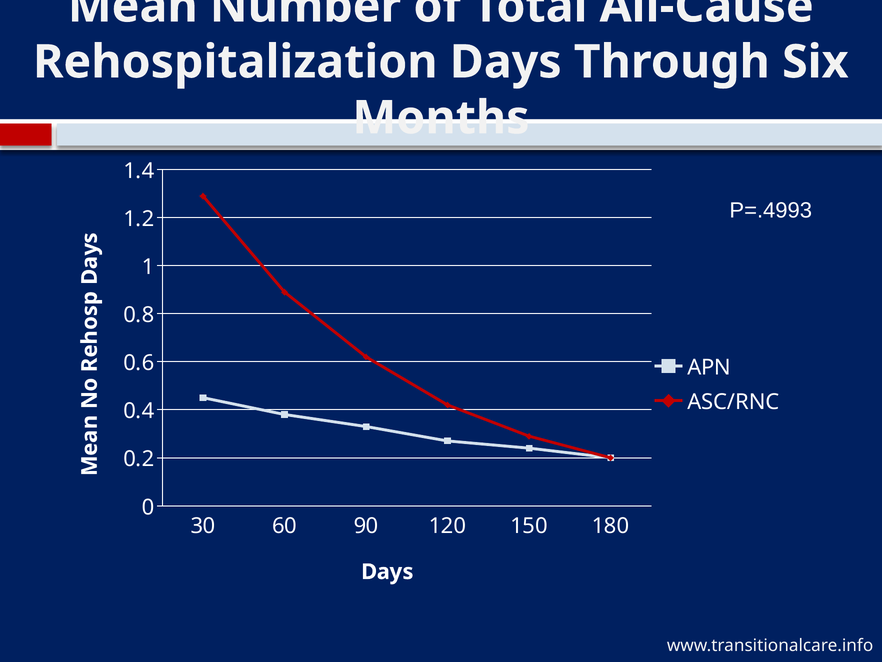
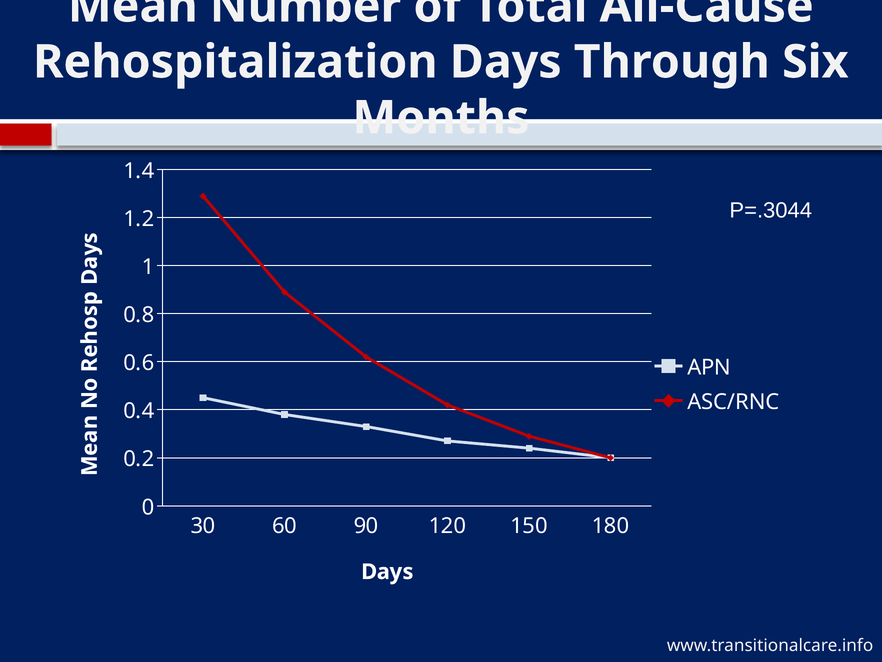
P=.4993: P=.4993 -> P=.3044
